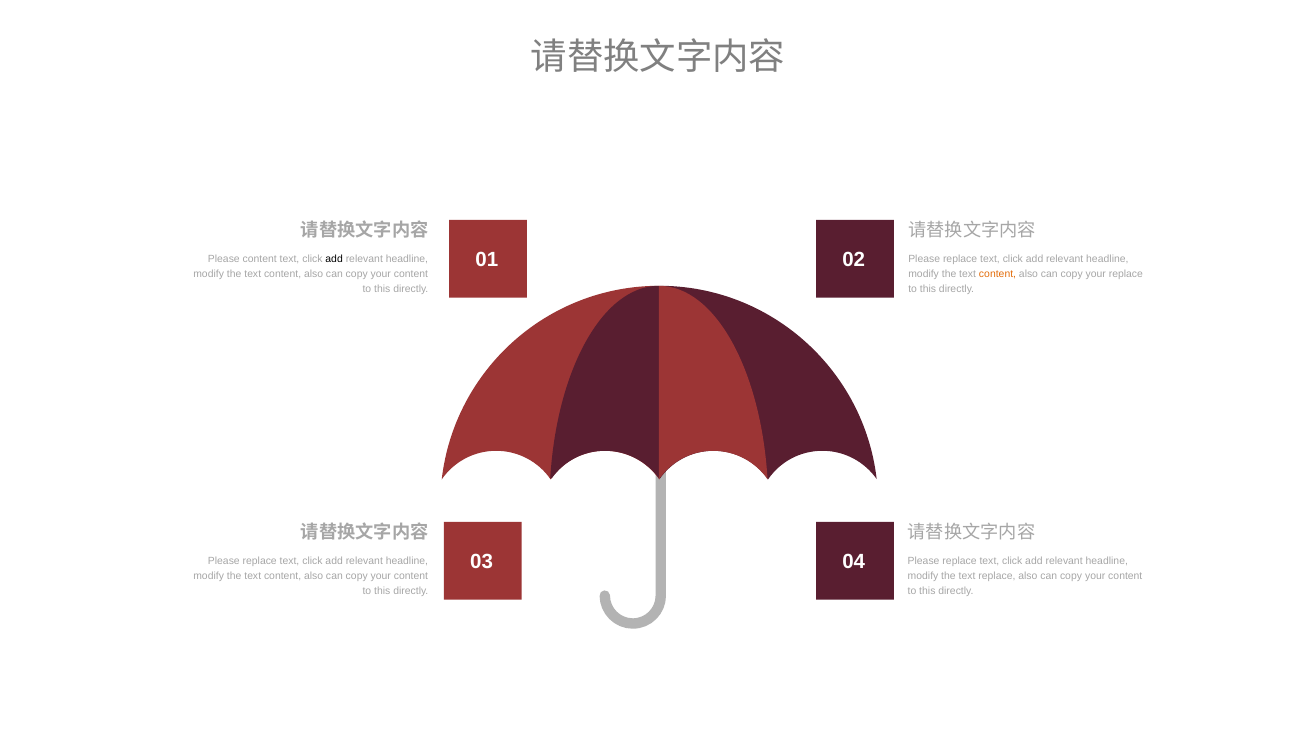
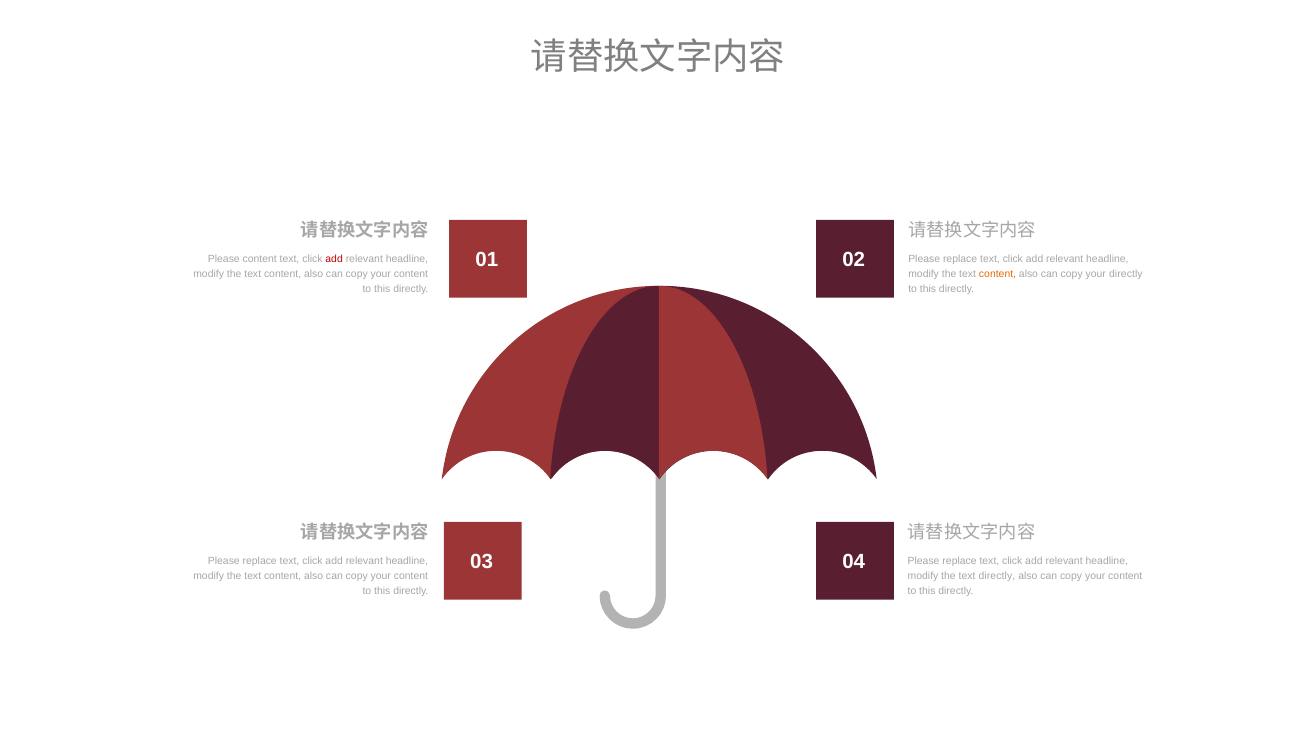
add at (334, 259) colour: black -> red
your replace: replace -> directly
text replace: replace -> directly
